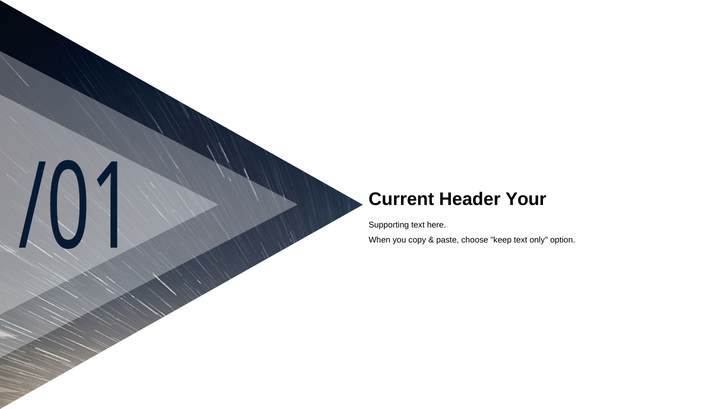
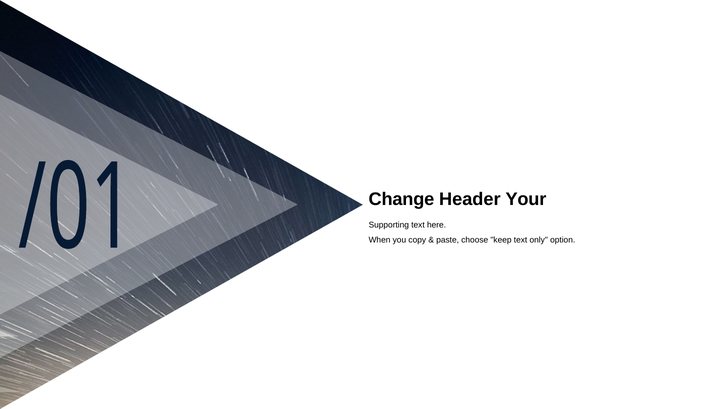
Current: Current -> Change
